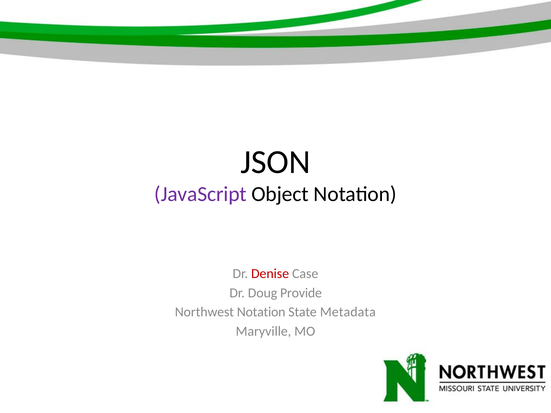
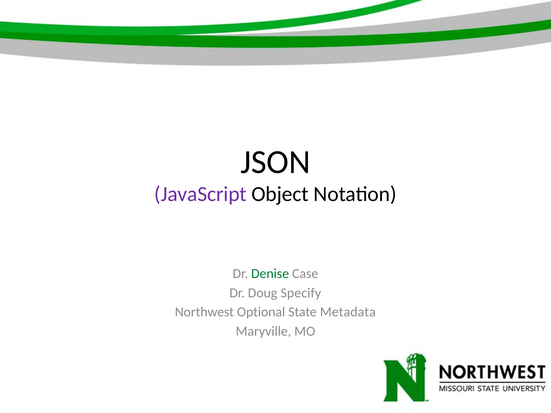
Denise colour: red -> green
Provide: Provide -> Specify
Northwest Notation: Notation -> Optional
